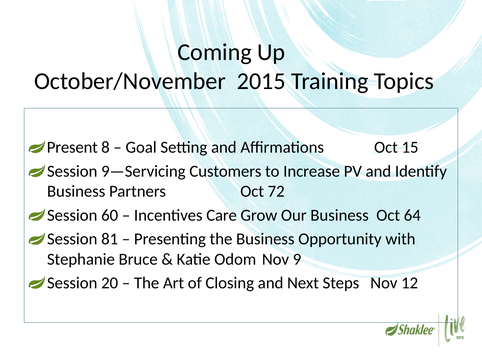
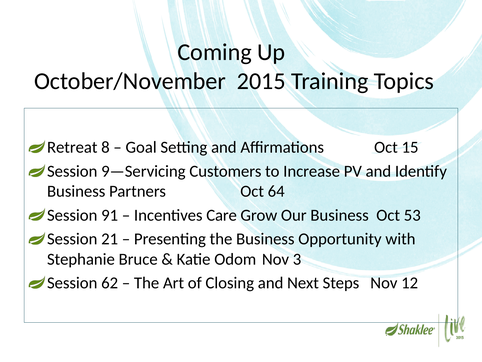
Present: Present -> Retreat
72: 72 -> 64
60: 60 -> 91
64: 64 -> 53
81: 81 -> 21
9: 9 -> 3
20: 20 -> 62
